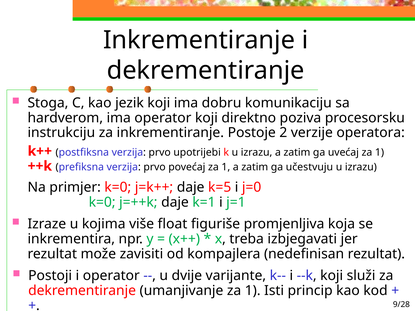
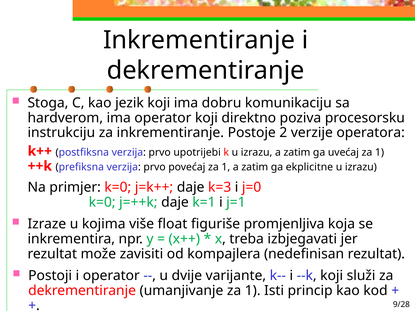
učestvuju: učestvuju -> ekplicitne
k=5: k=5 -> k=3
